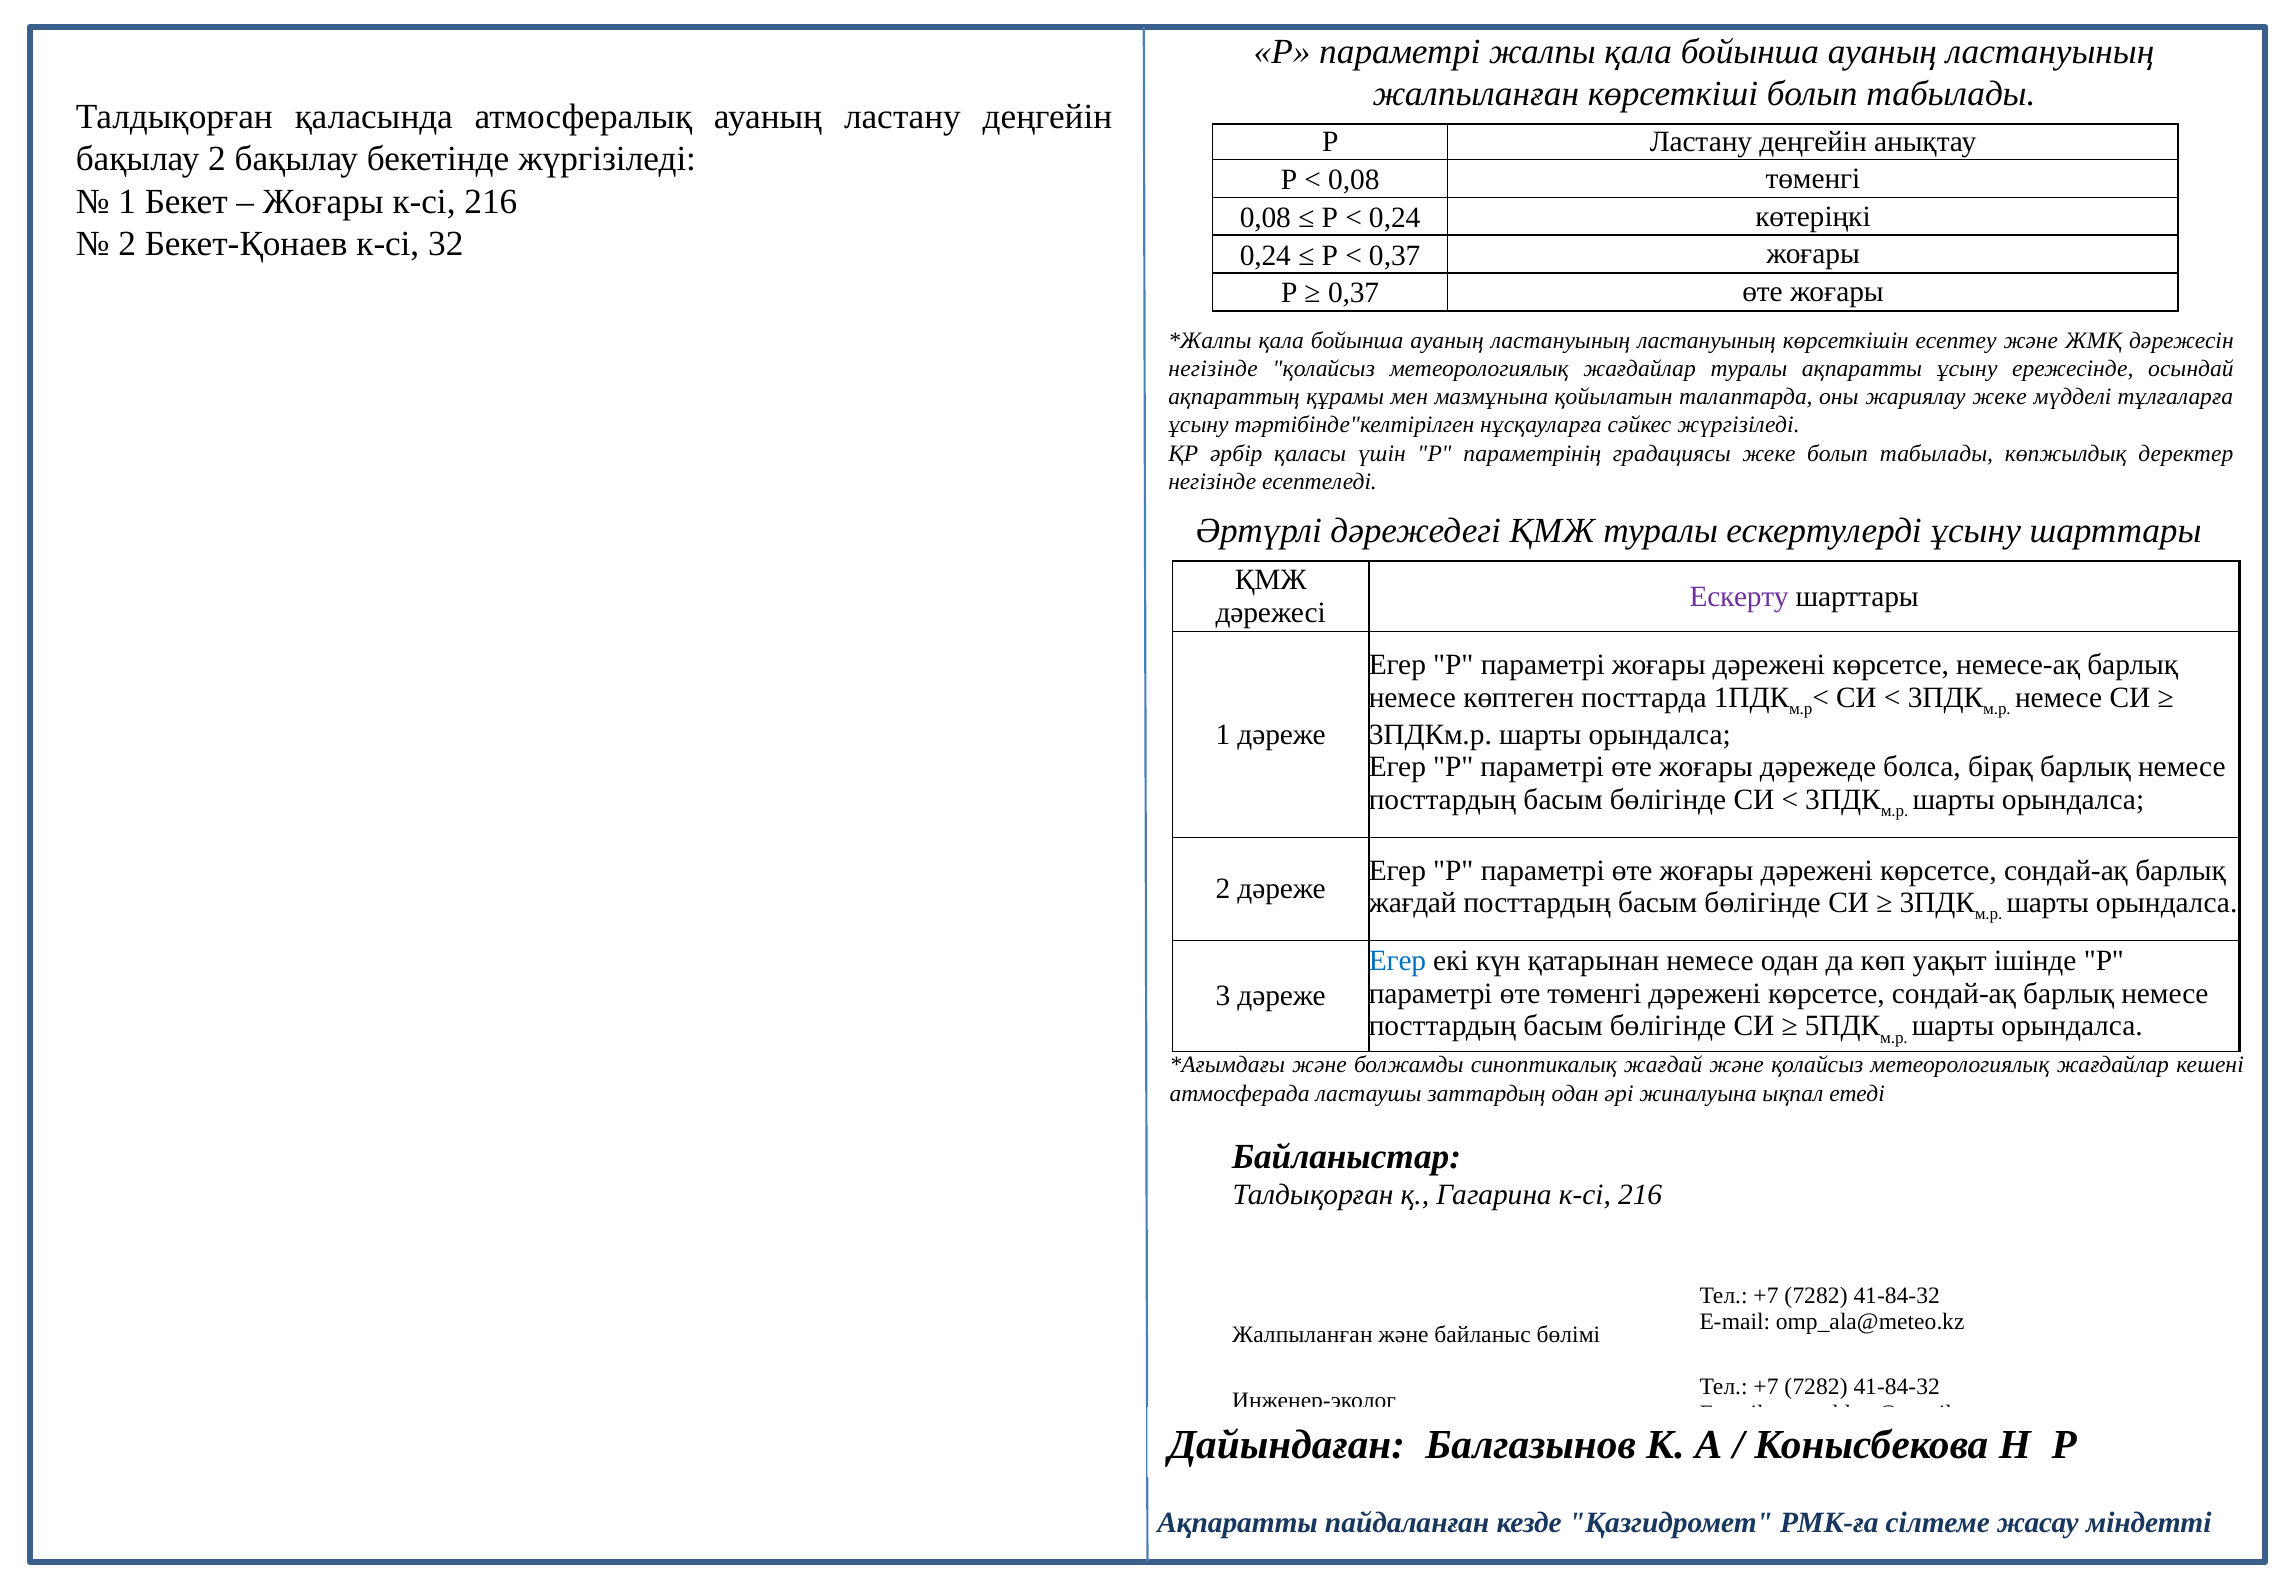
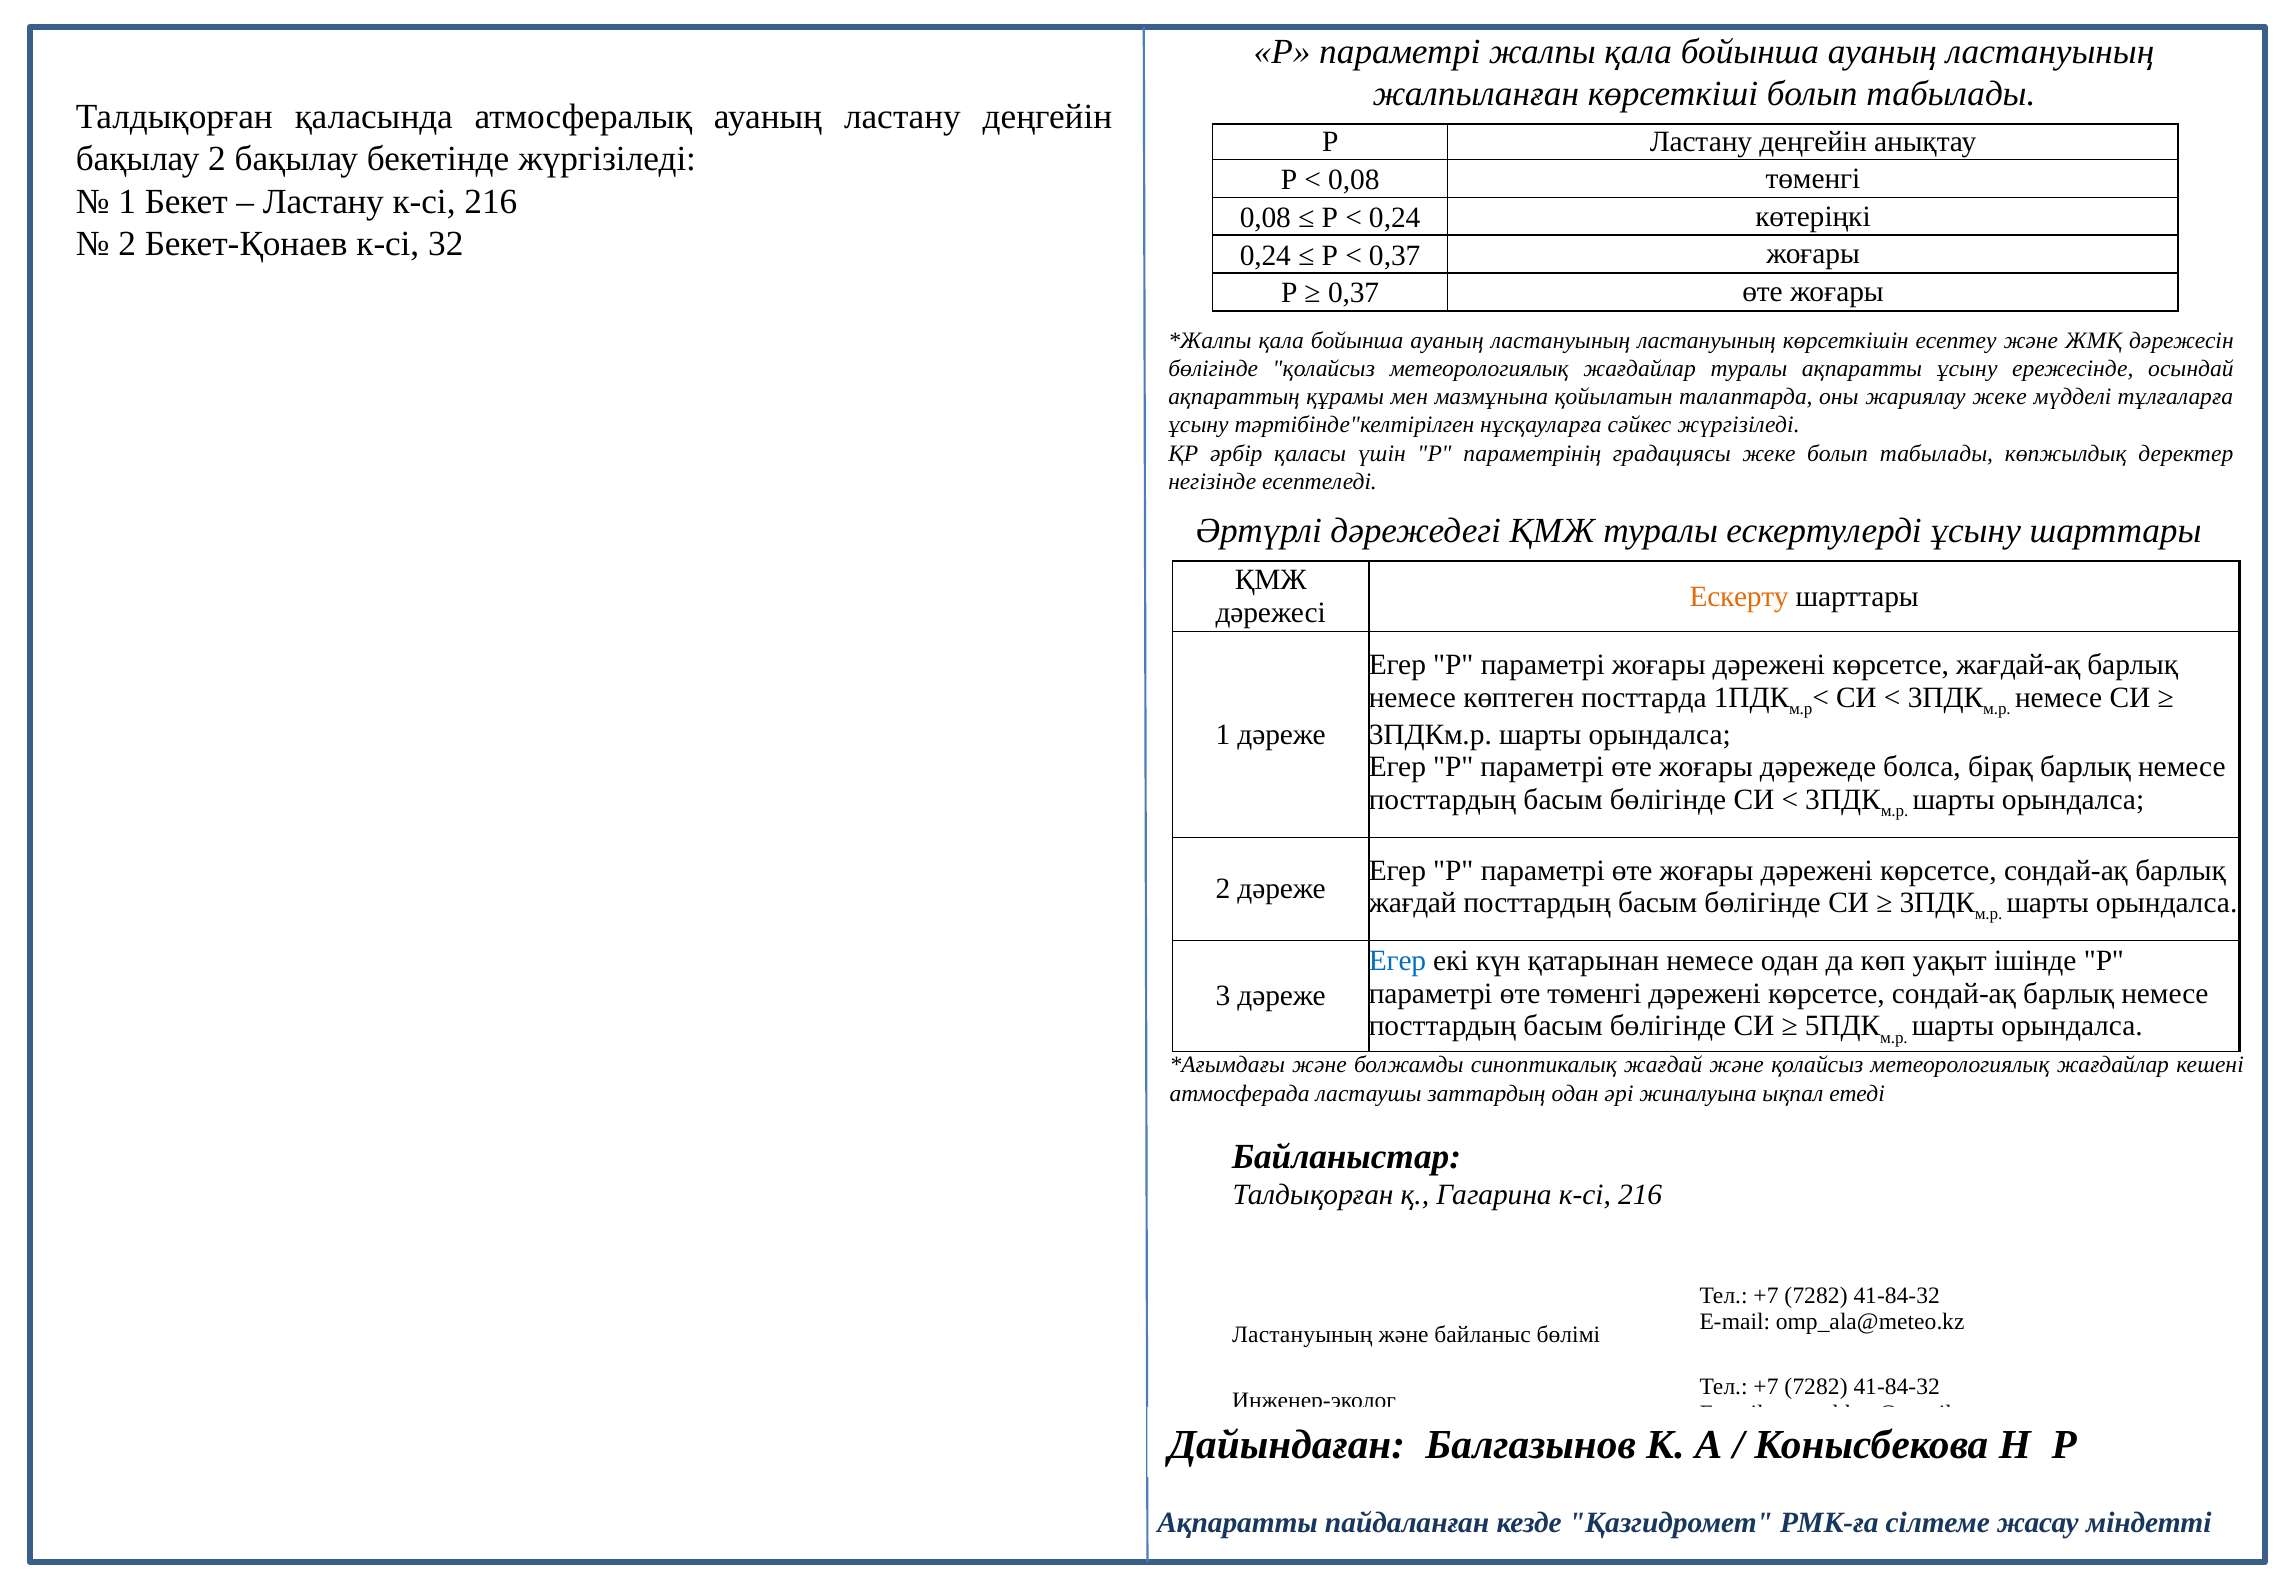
Жоғары at (323, 201): Жоғары -> Ластану
негізінде at (1213, 369): негізінде -> бөлігінде
Ескерту colour: purple -> orange
немесе-ақ: немесе-ақ -> жағдай-ақ
Жалпыланған at (1302, 1335): Жалпыланған -> Ластануының
